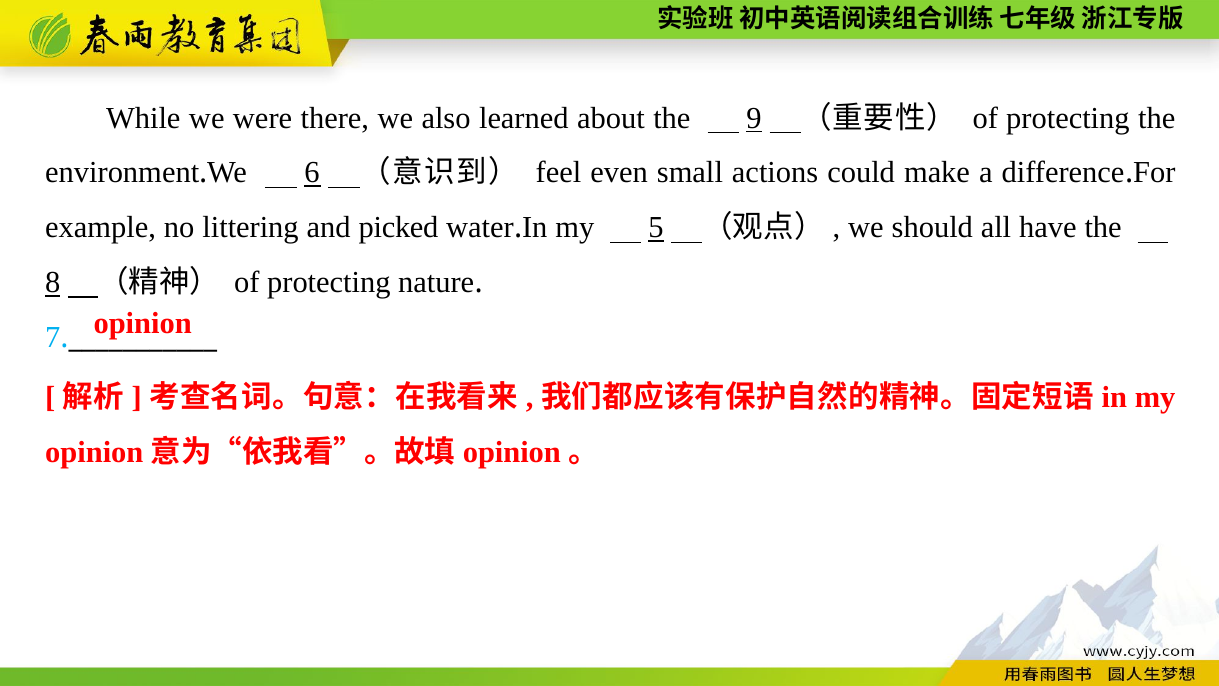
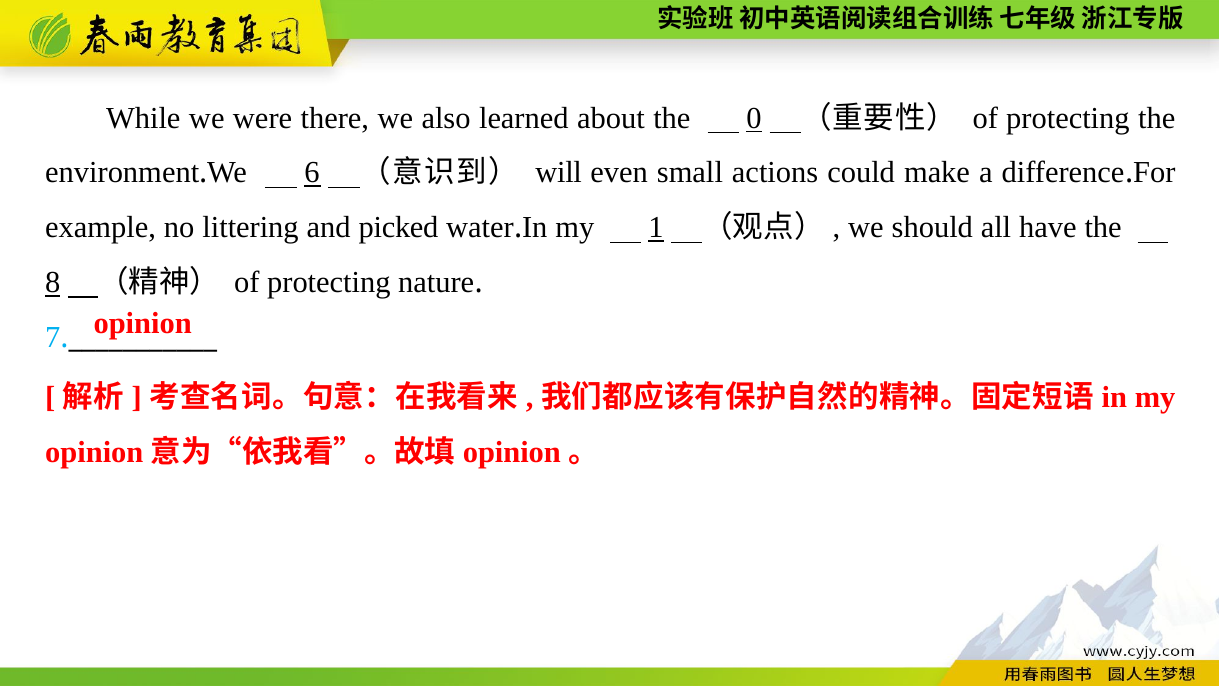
9: 9 -> 0
feel: feel -> will
5: 5 -> 1
